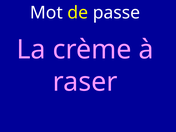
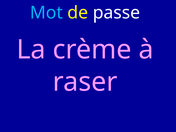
Mot colour: white -> light blue
